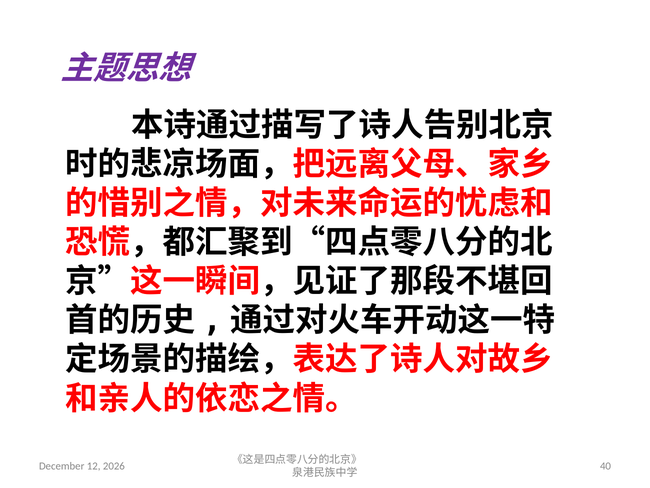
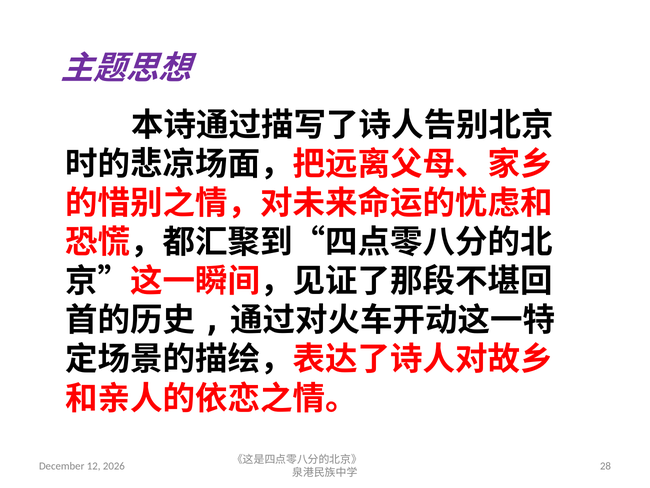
40: 40 -> 28
